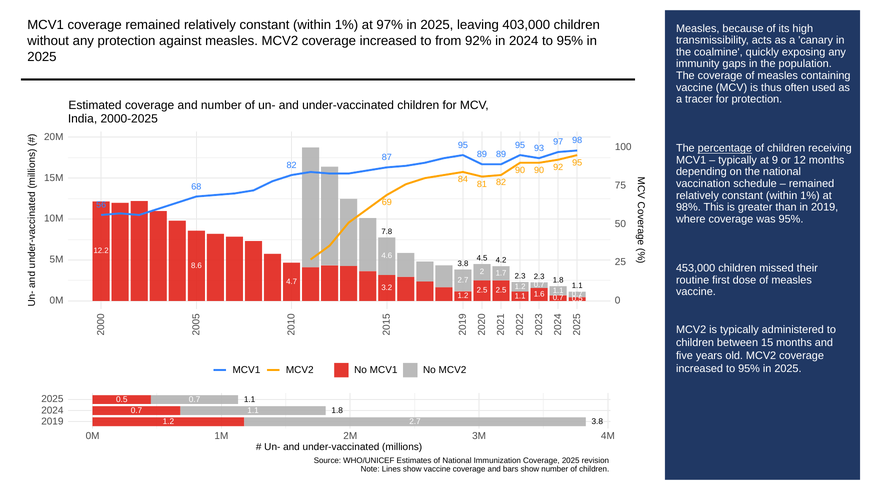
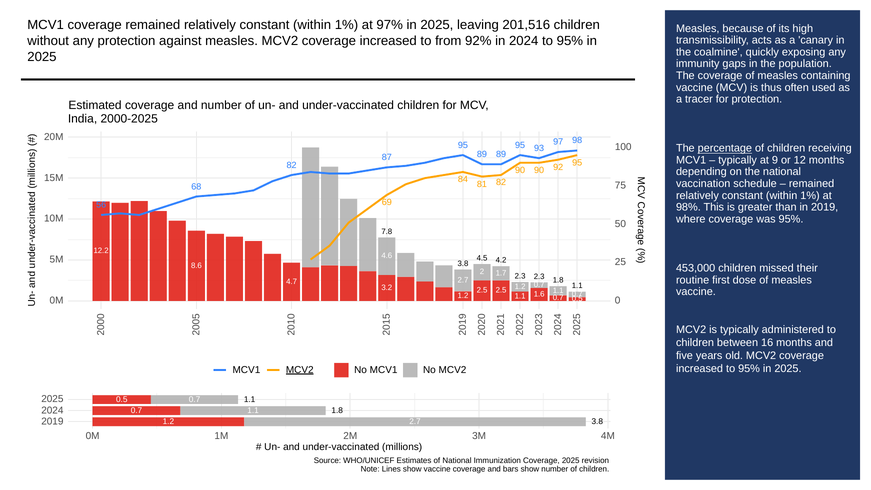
403,000: 403,000 -> 201,516
15: 15 -> 16
MCV2 at (300, 370) underline: none -> present
